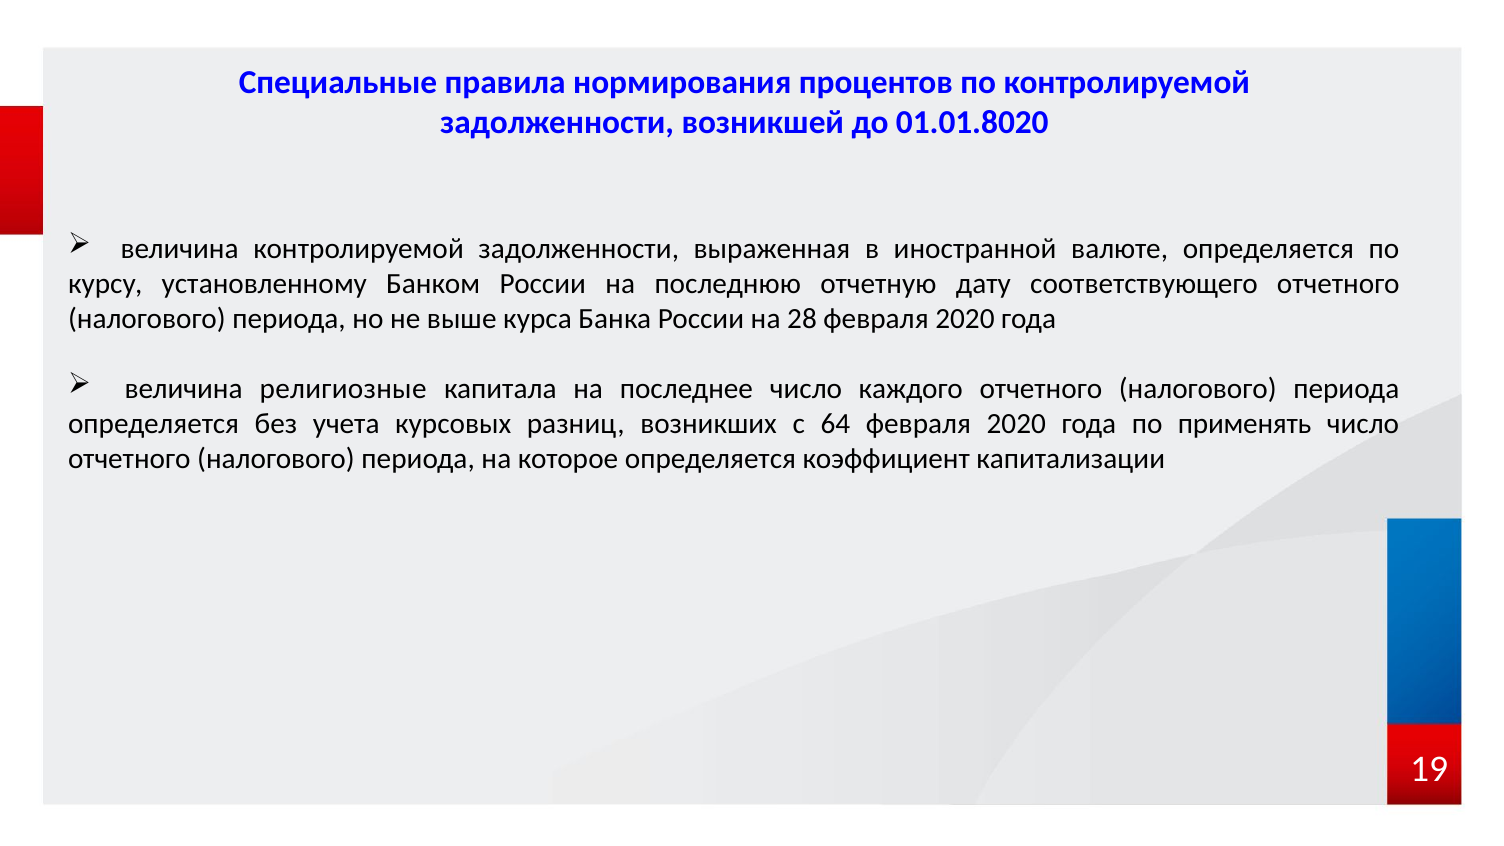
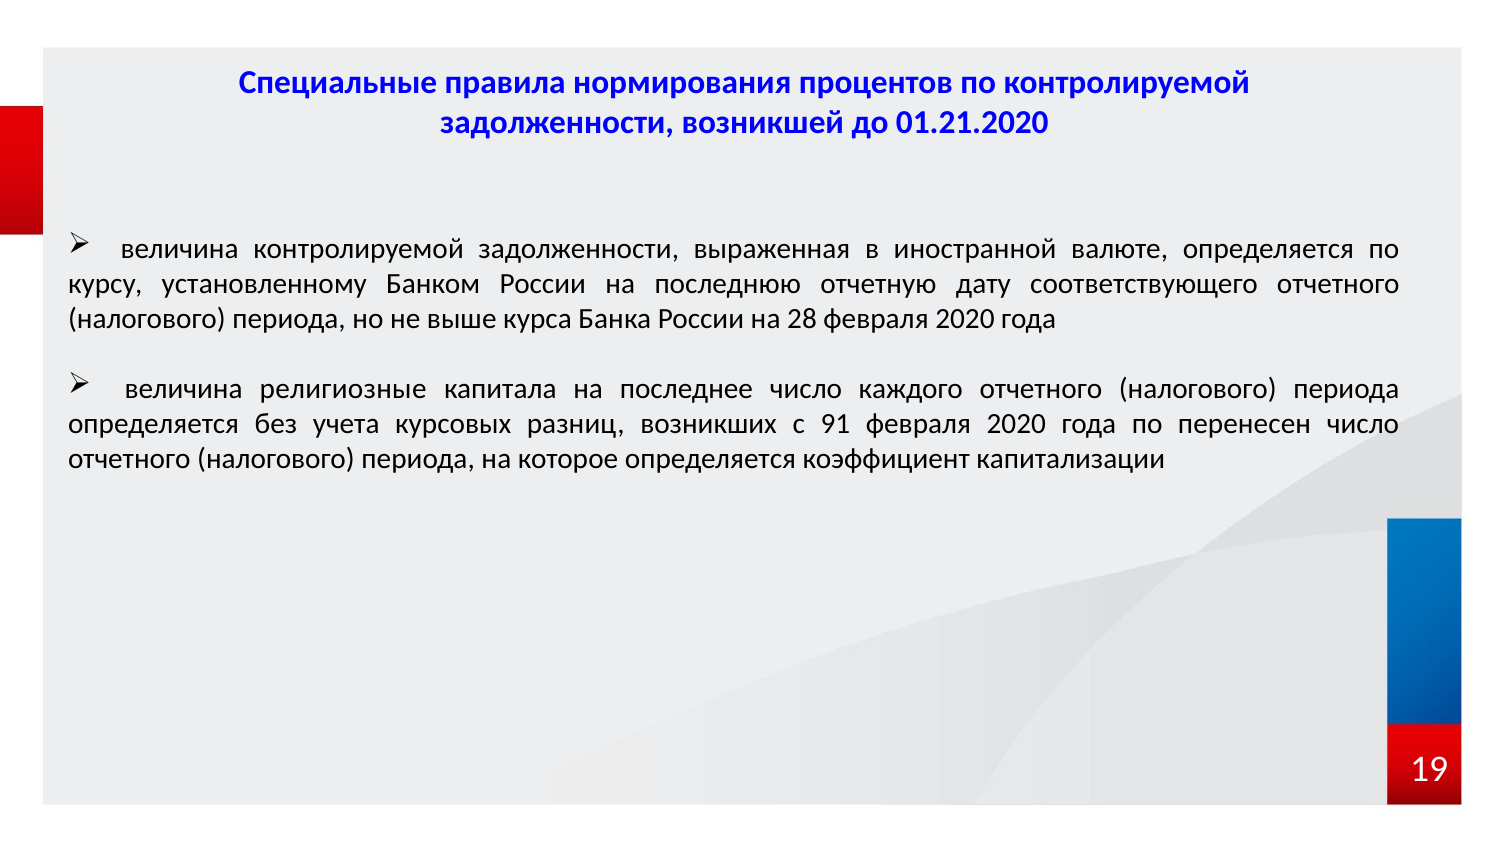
01.01.8020: 01.01.8020 -> 01.21.2020
64: 64 -> 91
применять: применять -> перенесен
